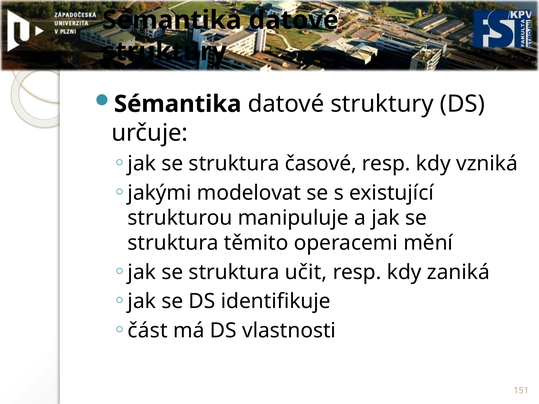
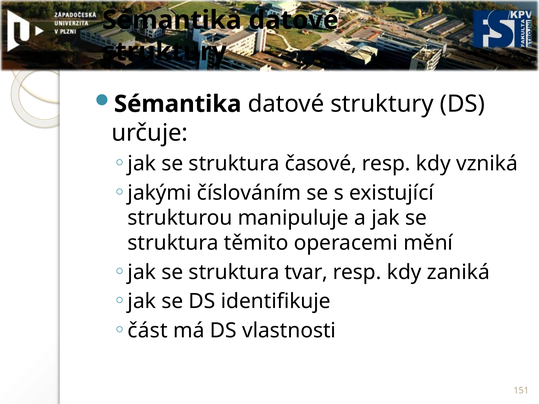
modelovat: modelovat -> číslováním
učit: učit -> tvar
